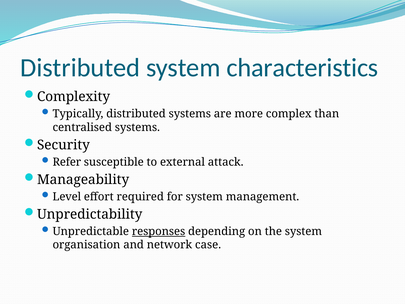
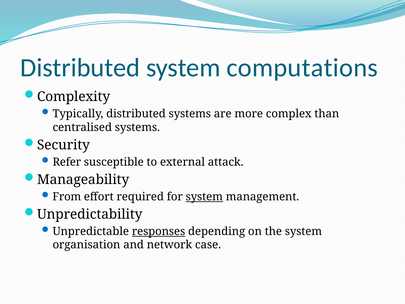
characteristics: characteristics -> computations
Level: Level -> From
system at (204, 197) underline: none -> present
